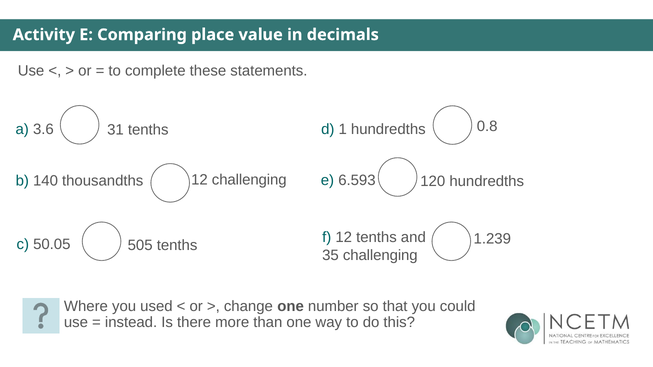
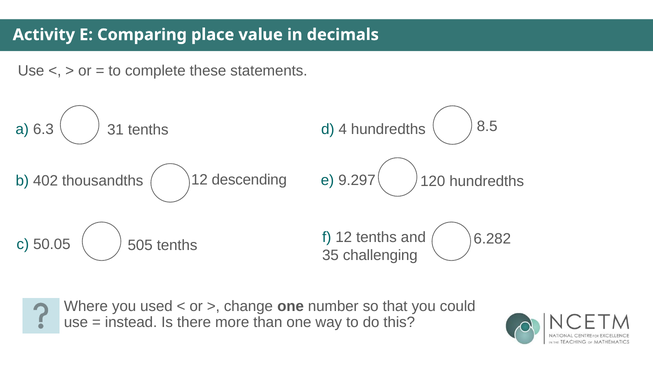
0.8: 0.8 -> 8.5
3.6: 3.6 -> 6.3
1: 1 -> 4
12 challenging: challenging -> descending
6.593: 6.593 -> 9.297
140: 140 -> 402
1.239: 1.239 -> 6.282
